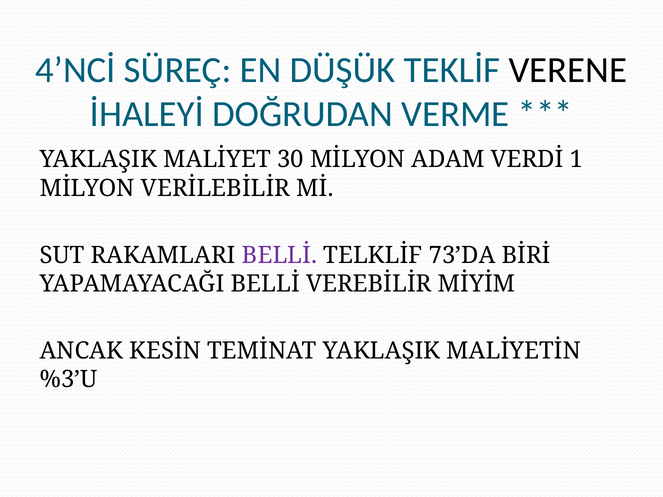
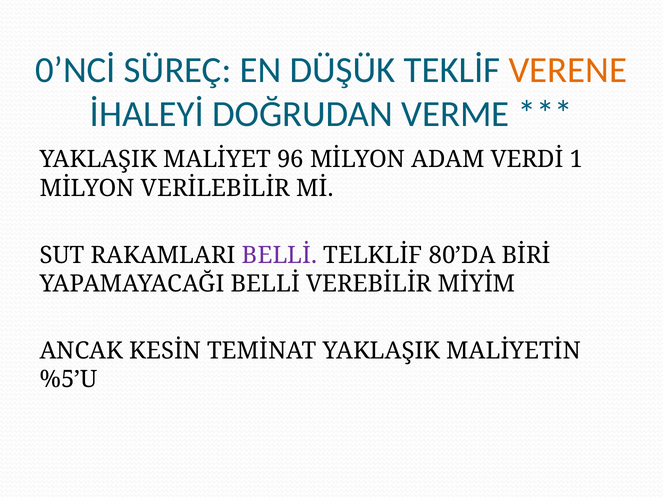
4’NCİ: 4’NCİ -> 0’NCİ
VERENE colour: black -> orange
30: 30 -> 96
73’DA: 73’DA -> 80’DA
%3’U: %3’U -> %5’U
